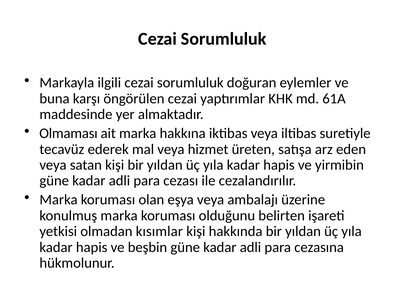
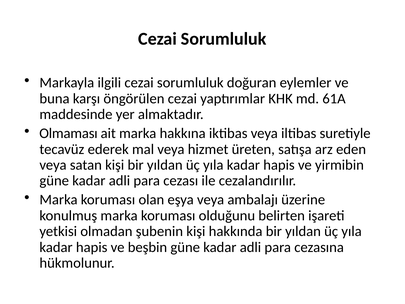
kısımlar: kısımlar -> şubenin
